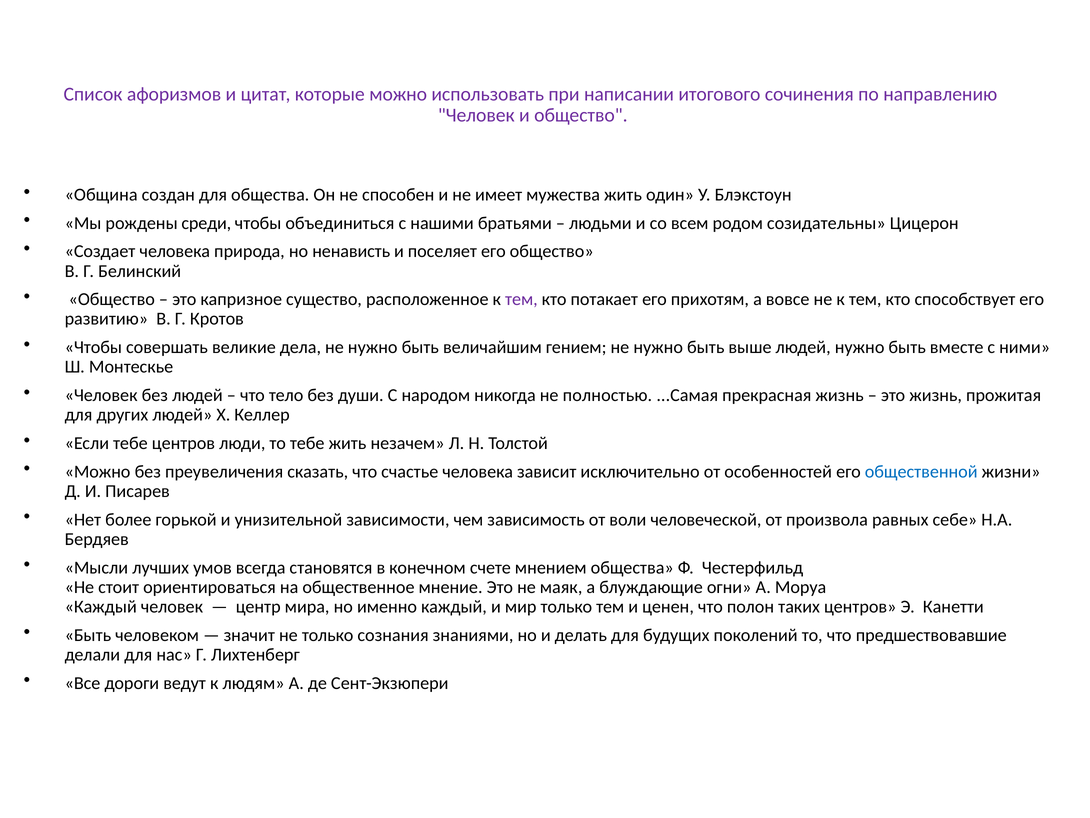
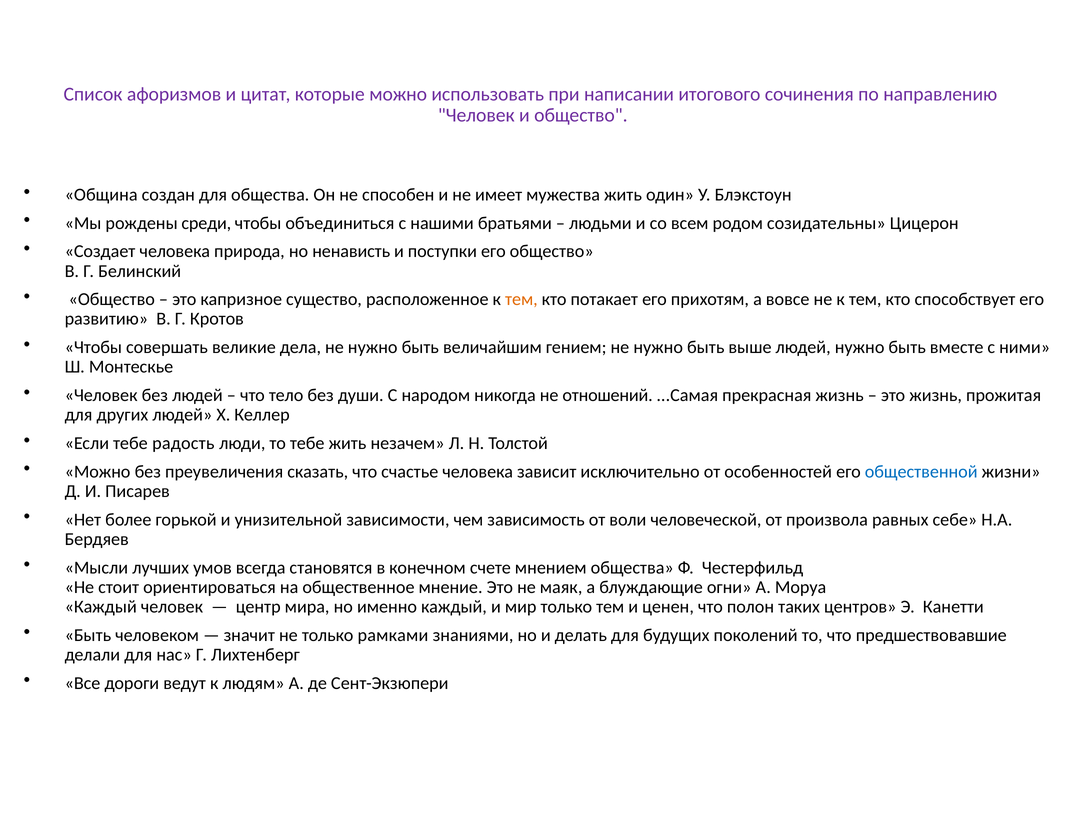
поселяет: поселяет -> поступки
тем at (521, 299) colour: purple -> orange
полностью: полностью -> отношений
тебе центров: центров -> радость
сознания: сознания -> рамками
